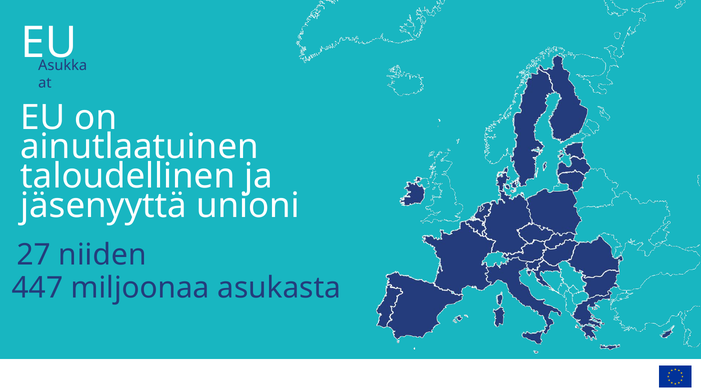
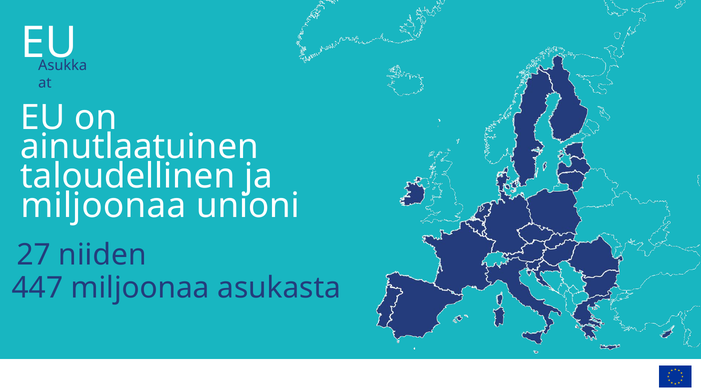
jäsenyyttä at (104, 205): jäsenyyttä -> miljoonaa
